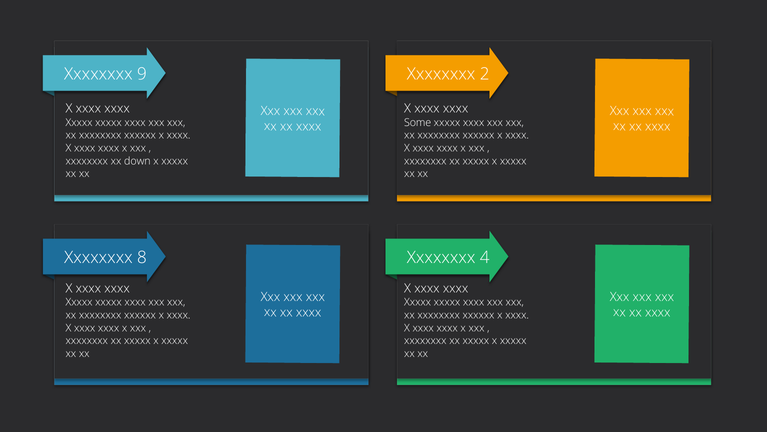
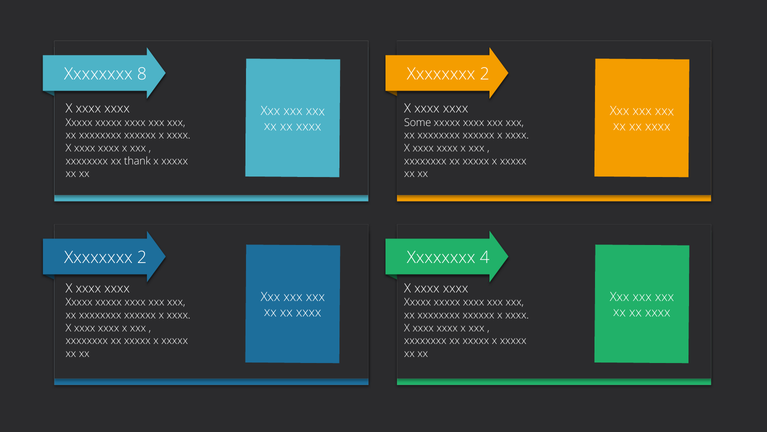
9: 9 -> 8
down: down -> thank
8 at (142, 257): 8 -> 2
